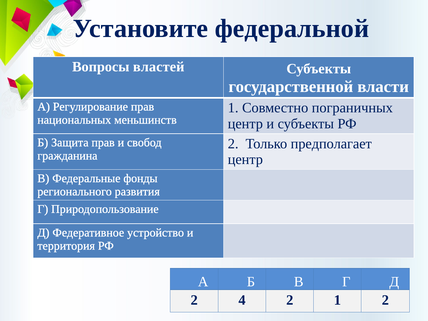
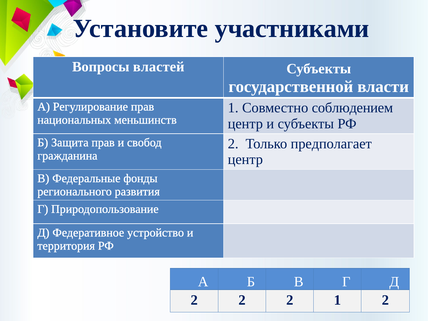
федеральной: федеральной -> участниками
пограничных: пограничных -> соблюдением
4 at (242, 300): 4 -> 2
